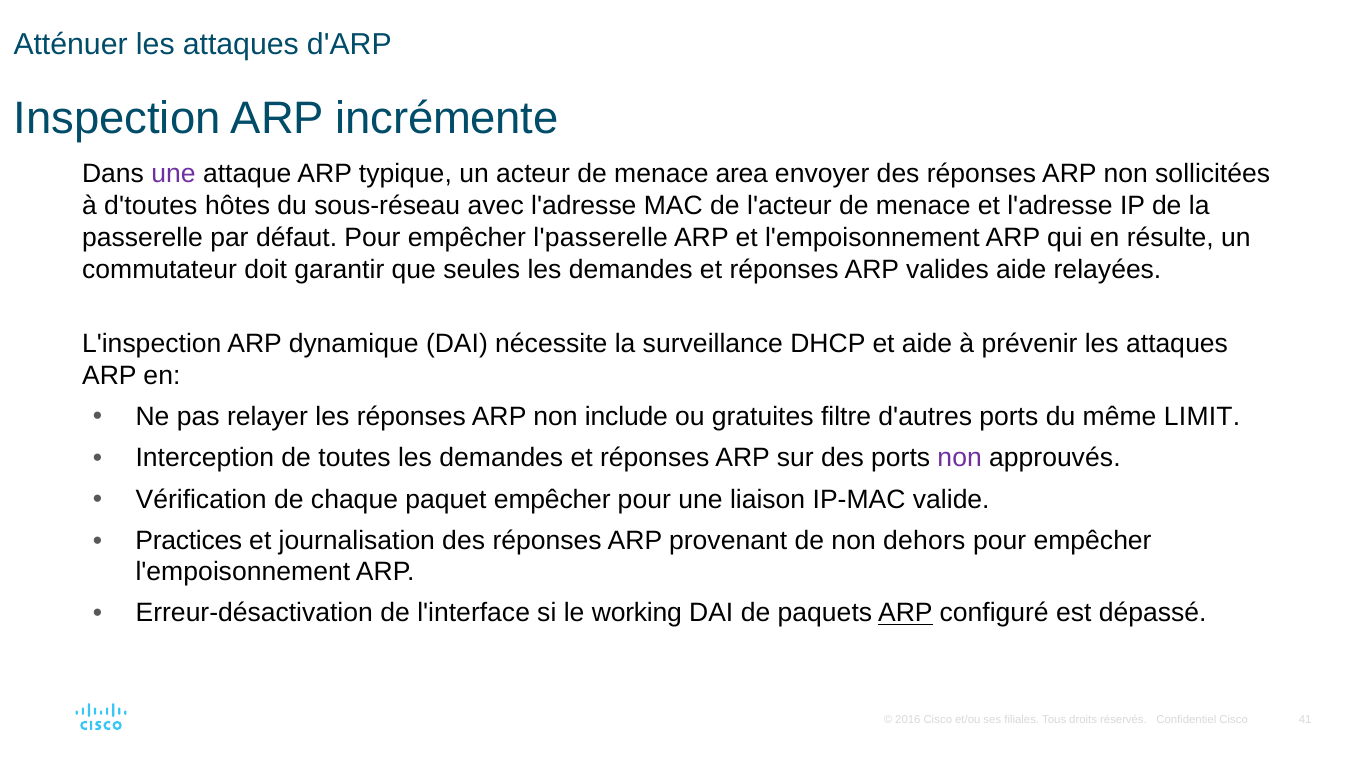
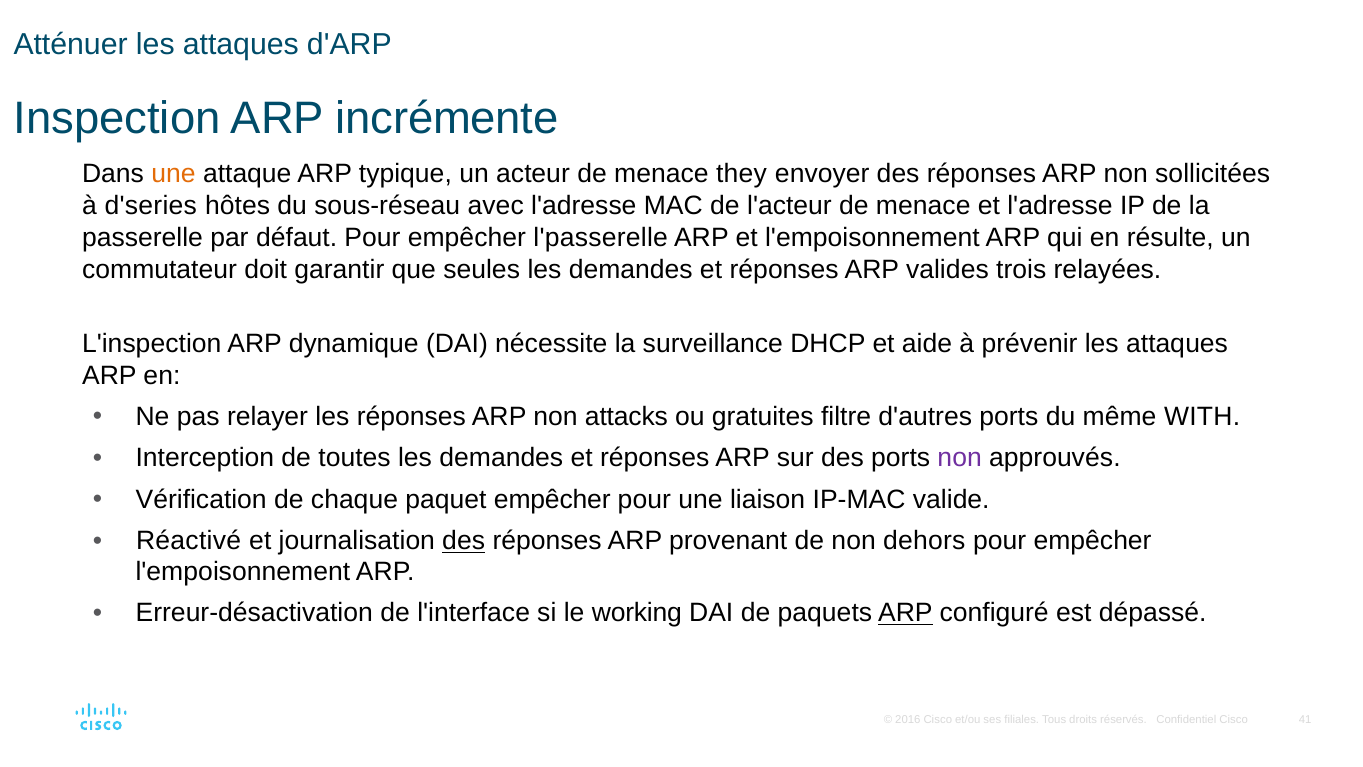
une at (173, 174) colour: purple -> orange
area: area -> they
d'toutes: d'toutes -> d'series
valides aide: aide -> trois
include: include -> attacks
LIMIT: LIMIT -> WITH
Practices: Practices -> Réactivé
des at (464, 541) underline: none -> present
